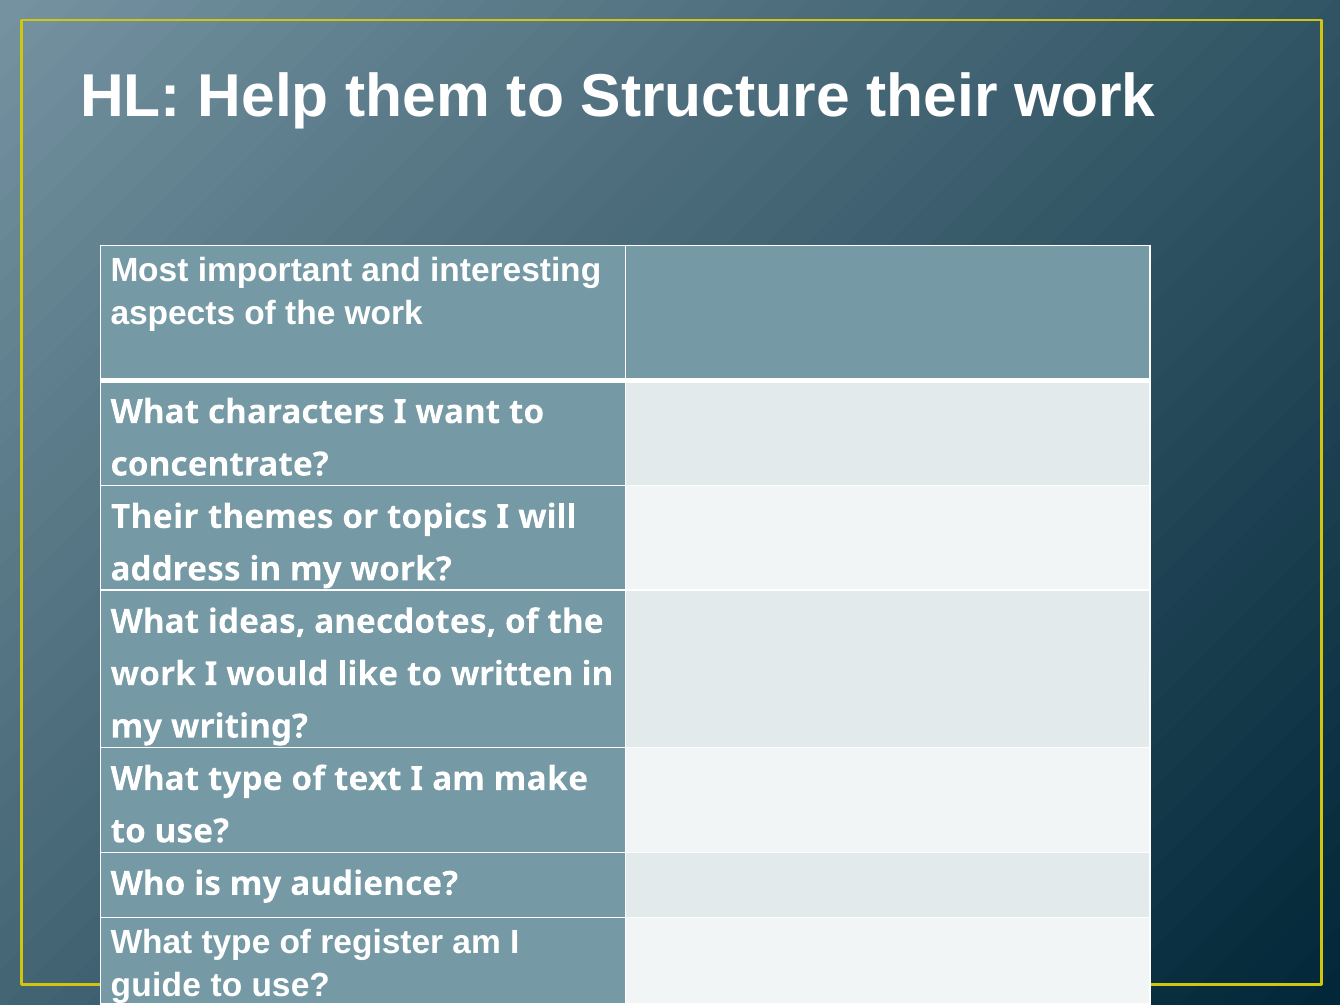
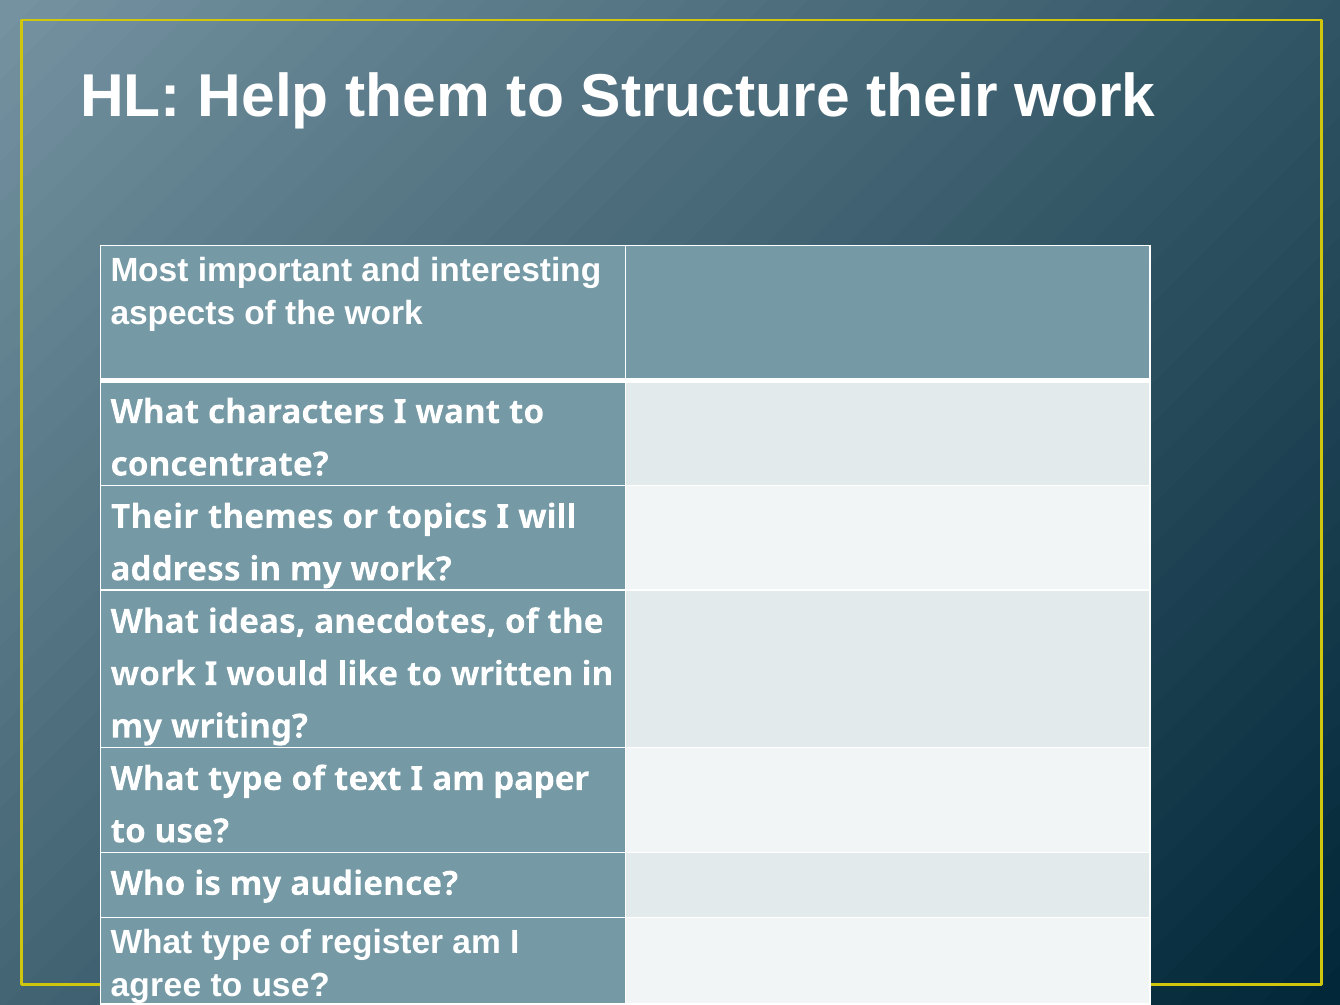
make: make -> paper
guide: guide -> agree
